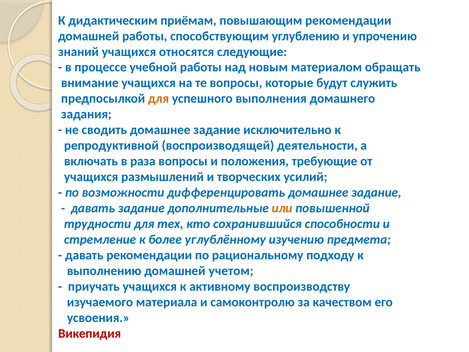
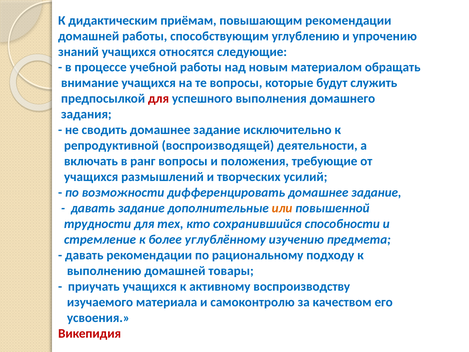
для at (159, 99) colour: orange -> red
раза: раза -> ранг
учетом: учетом -> товары
